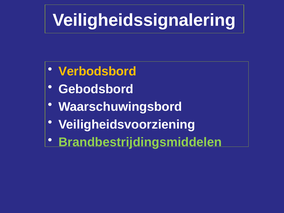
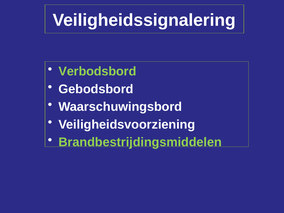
Verbodsbord colour: yellow -> light green
